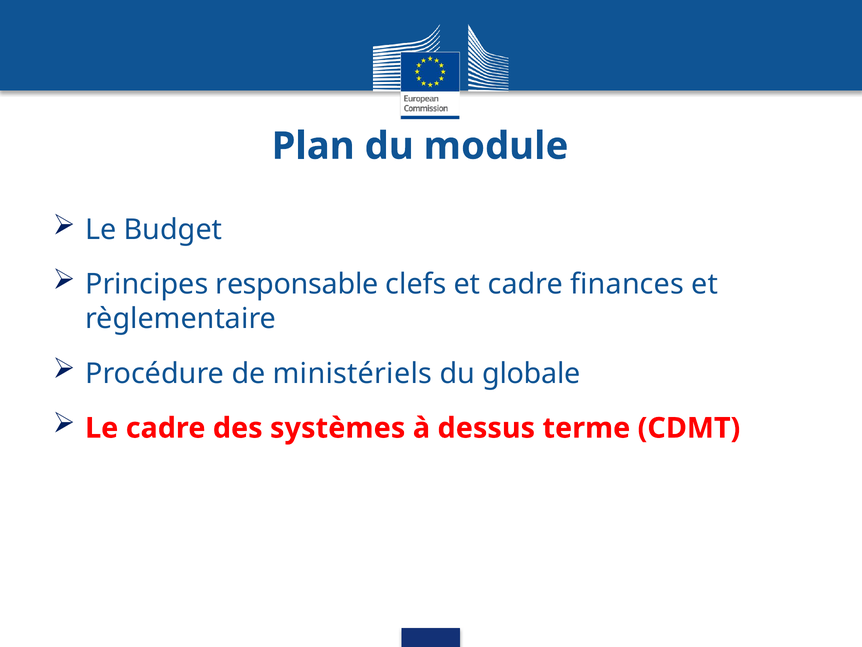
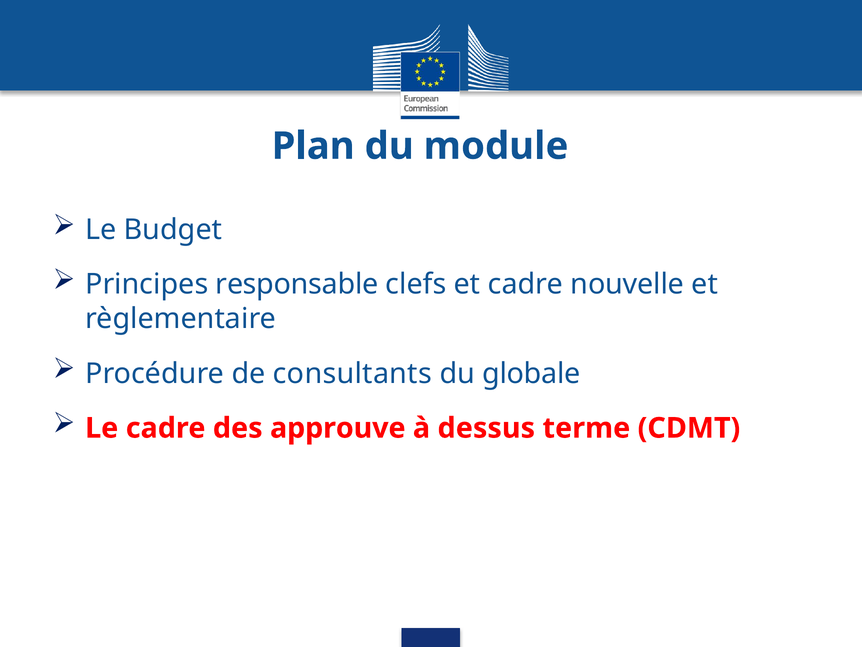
finances: finances -> nouvelle
ministériels: ministériels -> consultants
systèmes: systèmes -> approuve
